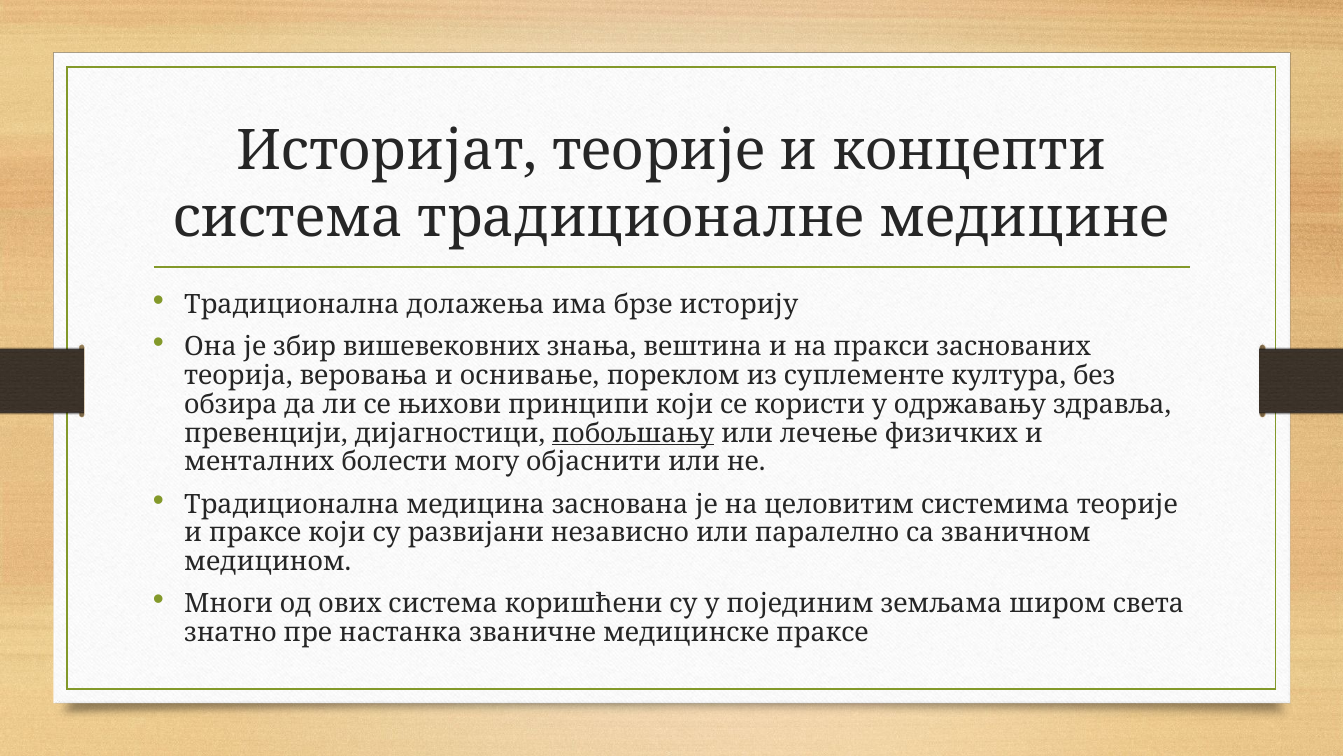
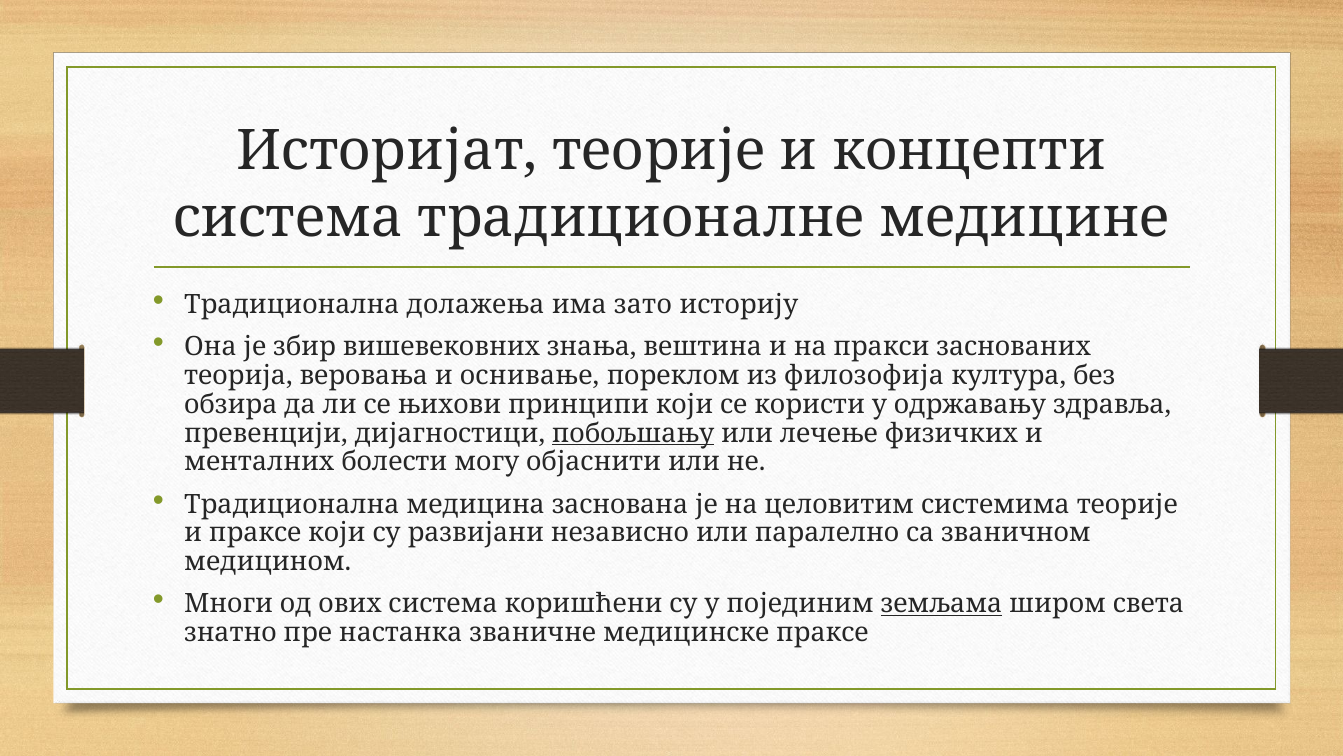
брзе: брзе -> зато
суплементе: суплементе -> филозофија
земљама underline: none -> present
